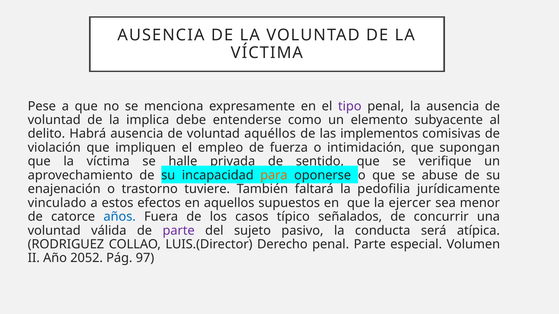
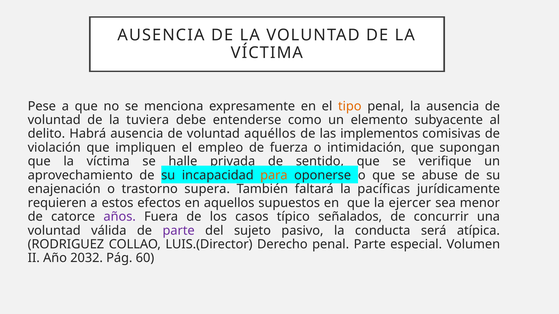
tipo colour: purple -> orange
implica: implica -> tuviera
tuviere: tuviere -> supera
pedofilia: pedofilia -> pacíficas
vinculado: vinculado -> requieren
años colour: blue -> purple
2052: 2052 -> 2032
97: 97 -> 60
